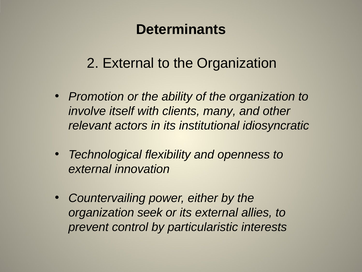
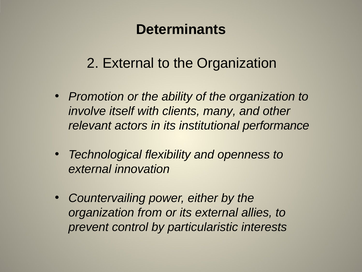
idiosyncratic: idiosyncratic -> performance
seek: seek -> from
